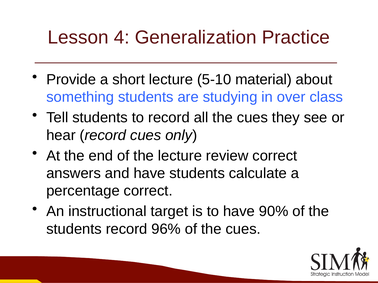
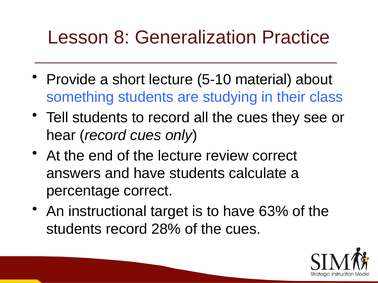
4: 4 -> 8
over: over -> their
90%: 90% -> 63%
96%: 96% -> 28%
